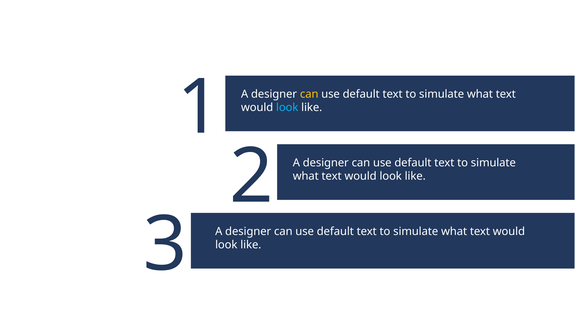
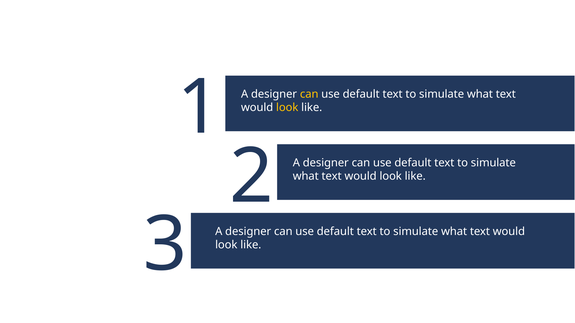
look at (287, 108) colour: light blue -> yellow
